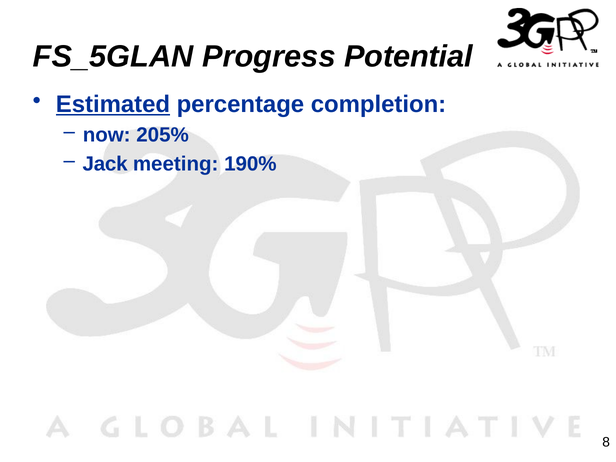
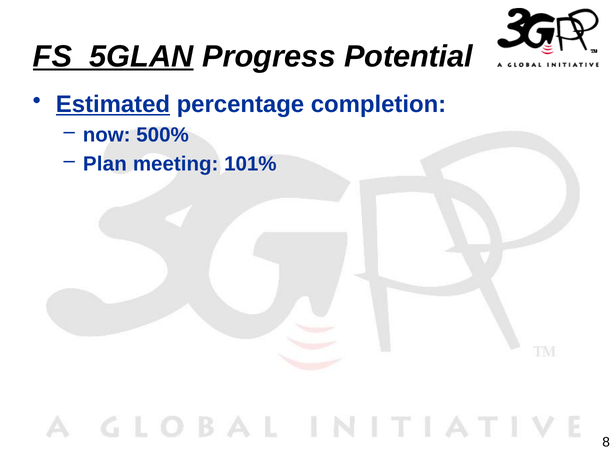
FS_5GLAN underline: none -> present
205%: 205% -> 500%
Jack: Jack -> Plan
190%: 190% -> 101%
